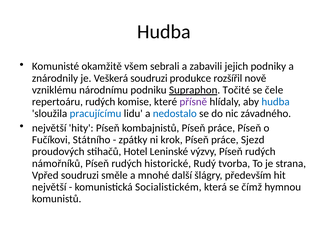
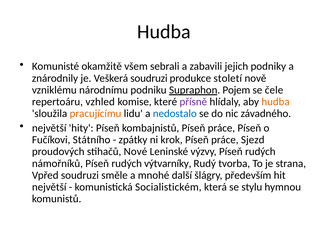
rozšířil: rozšířil -> století
Točité: Točité -> Pojem
repertoáru rudých: rudých -> vzhled
hudba at (276, 102) colour: blue -> orange
pracujícímu colour: blue -> orange
Hotel: Hotel -> Nové
historické: historické -> výtvarníky
čímž: čímž -> stylu
